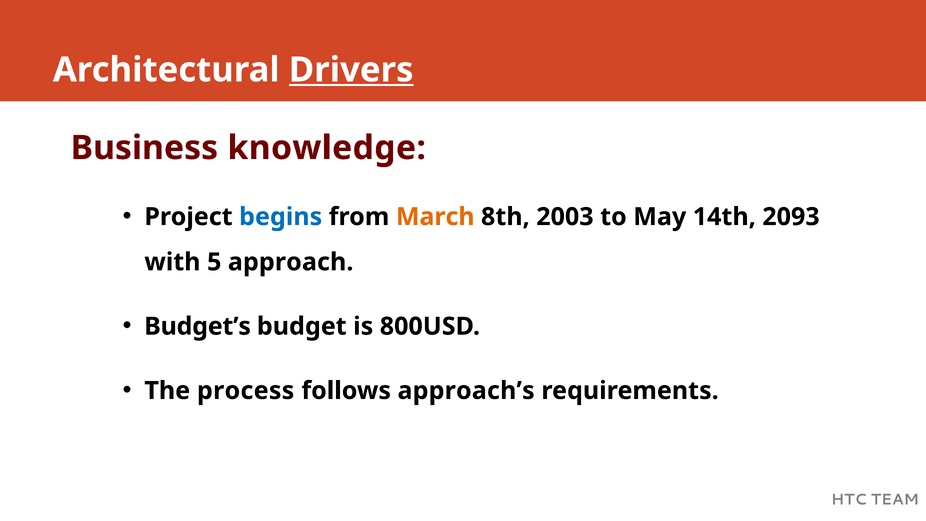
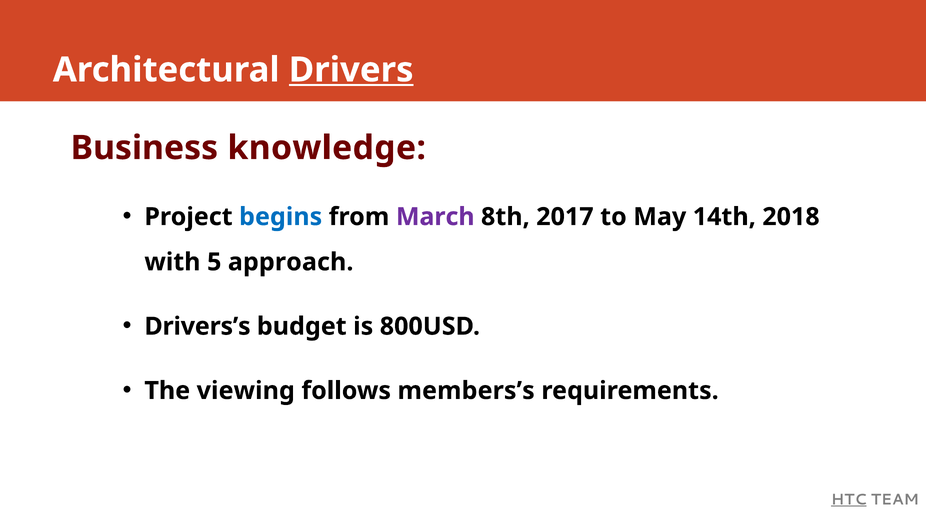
March colour: orange -> purple
2003: 2003 -> 2017
2093: 2093 -> 2018
Budget’s: Budget’s -> Drivers’s
process: process -> viewing
approach’s: approach’s -> members’s
HTC underline: none -> present
